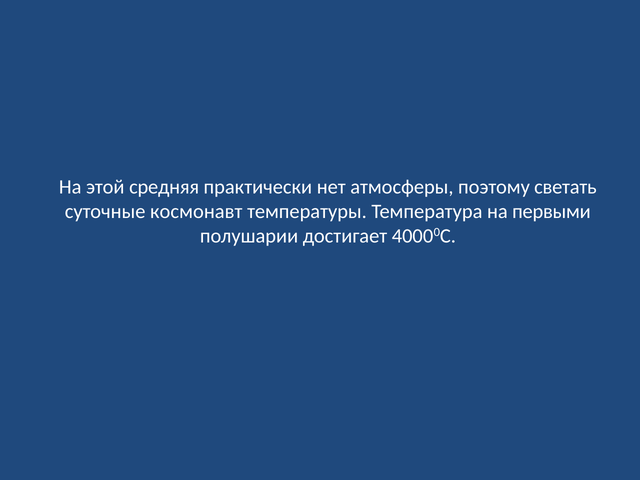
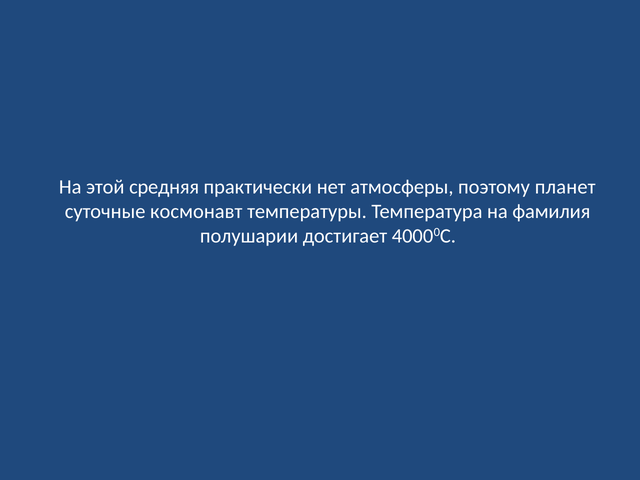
светать: светать -> планет
первыми: первыми -> фамилия
